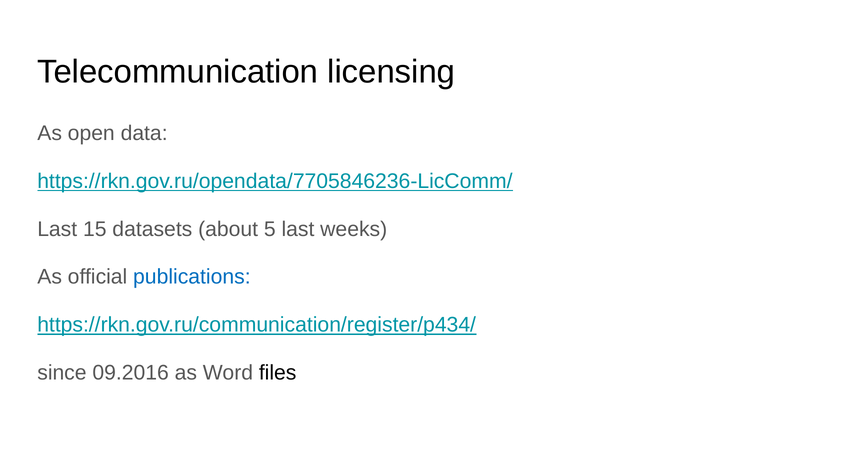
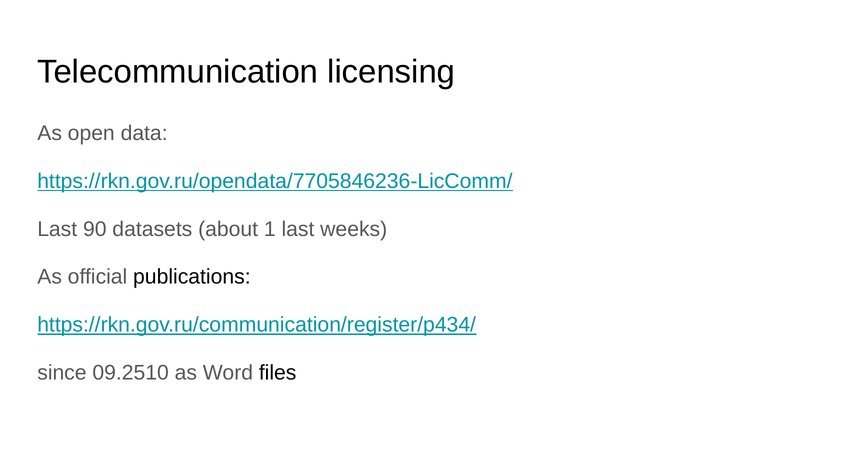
15: 15 -> 90
5: 5 -> 1
publications colour: blue -> black
09.2016: 09.2016 -> 09.2510
